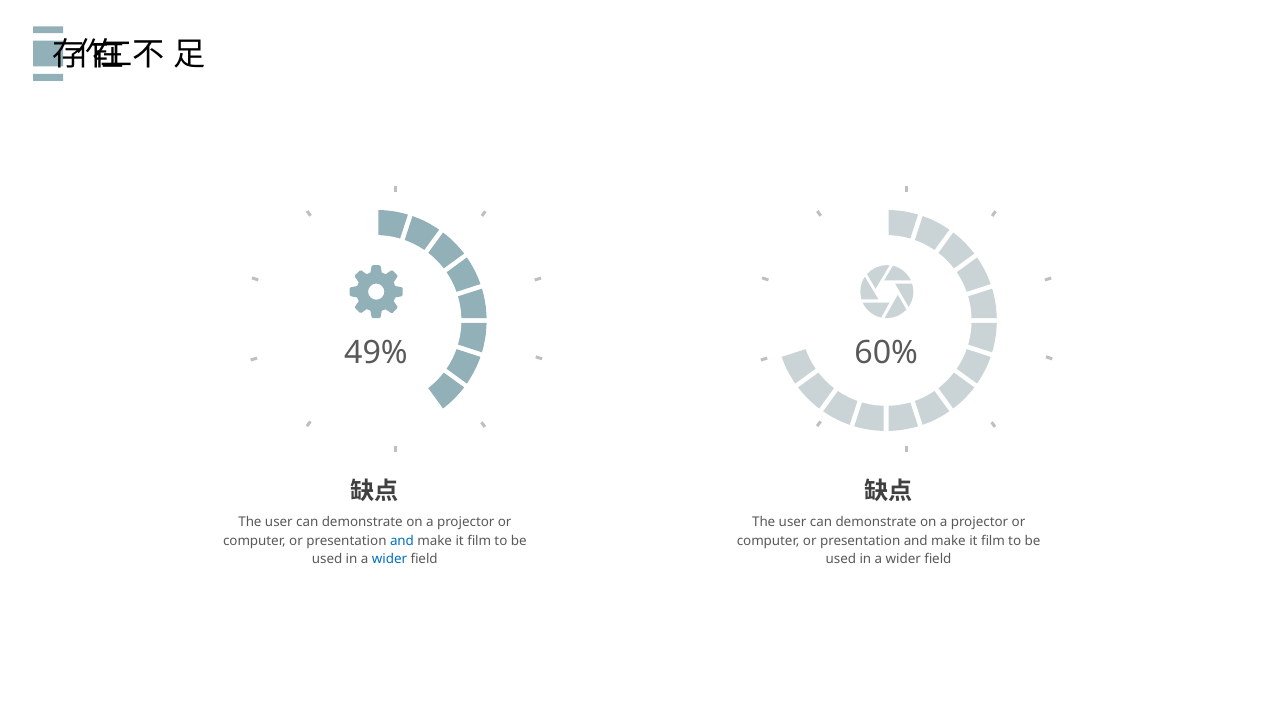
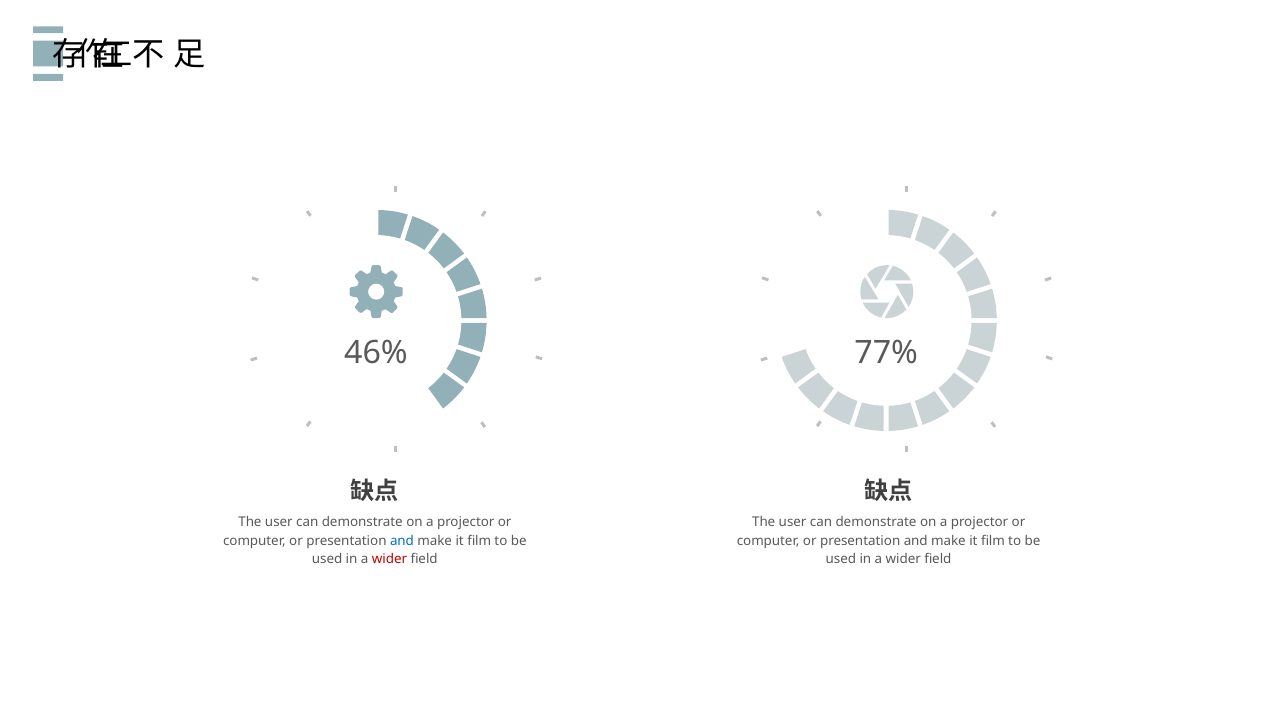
49%: 49% -> 46%
60%: 60% -> 77%
wider at (389, 559) colour: blue -> red
